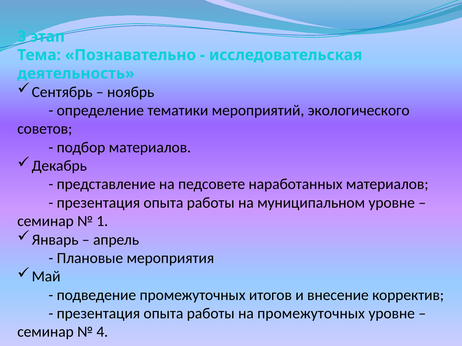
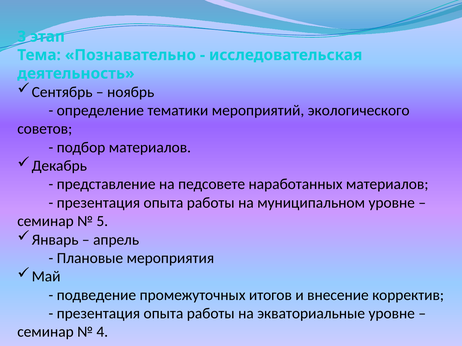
1: 1 -> 5
на промежуточных: промежуточных -> экваториальные
